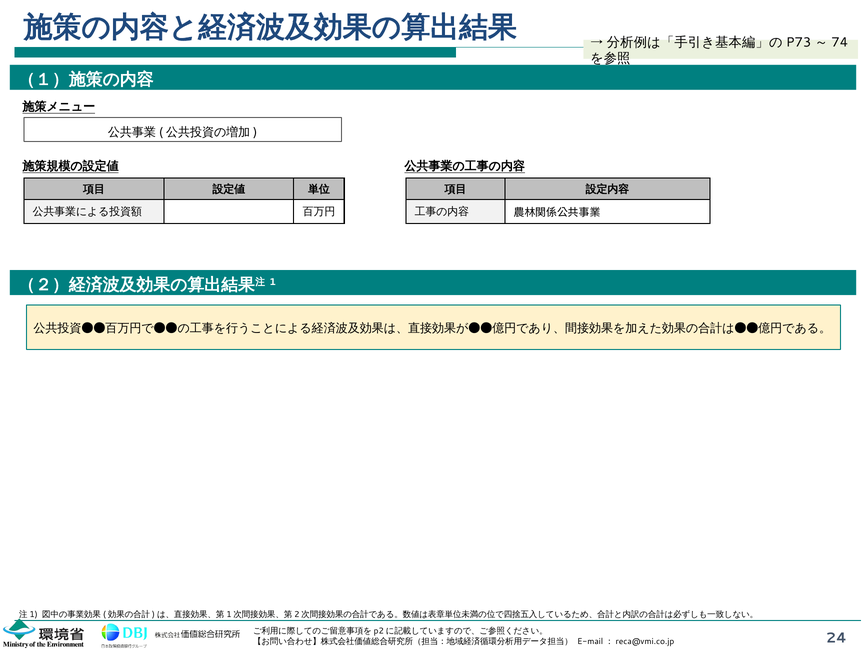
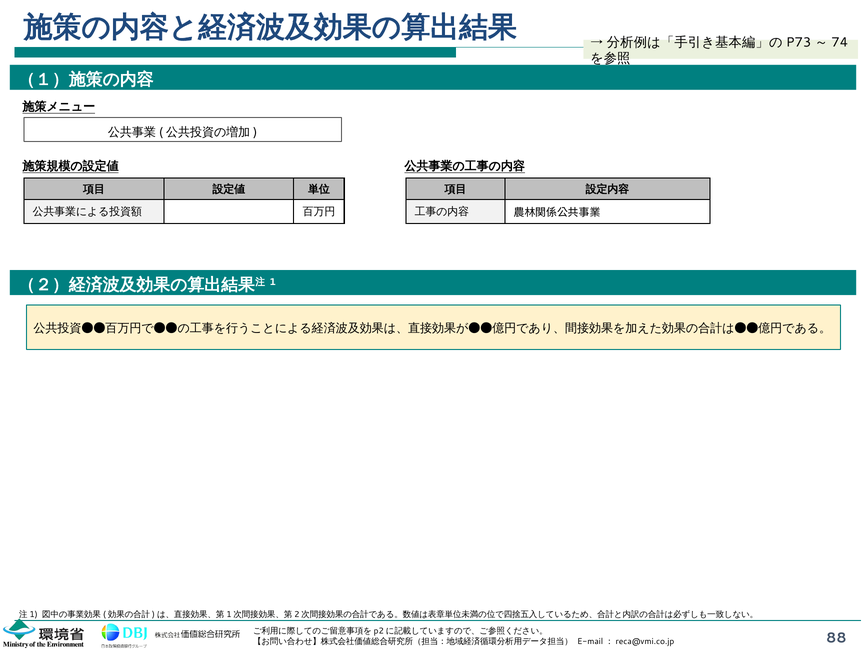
24: 24 -> 88
